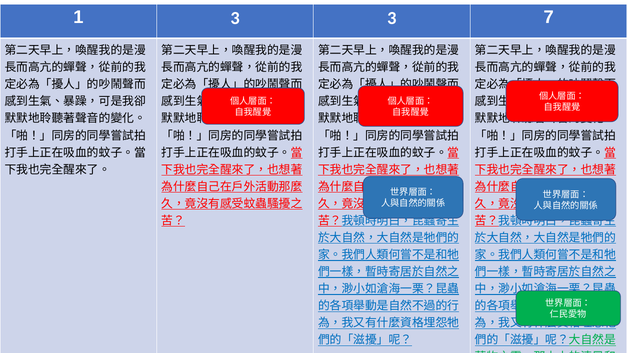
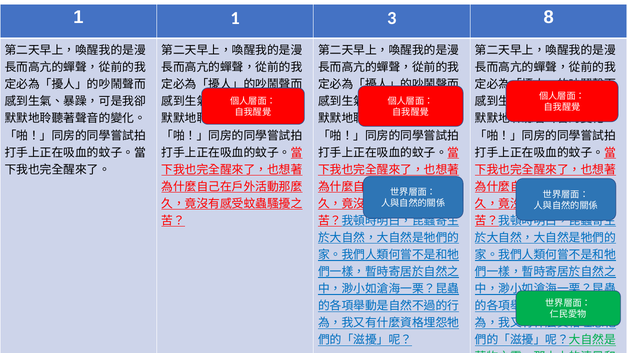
1 3: 3 -> 1
7: 7 -> 8
